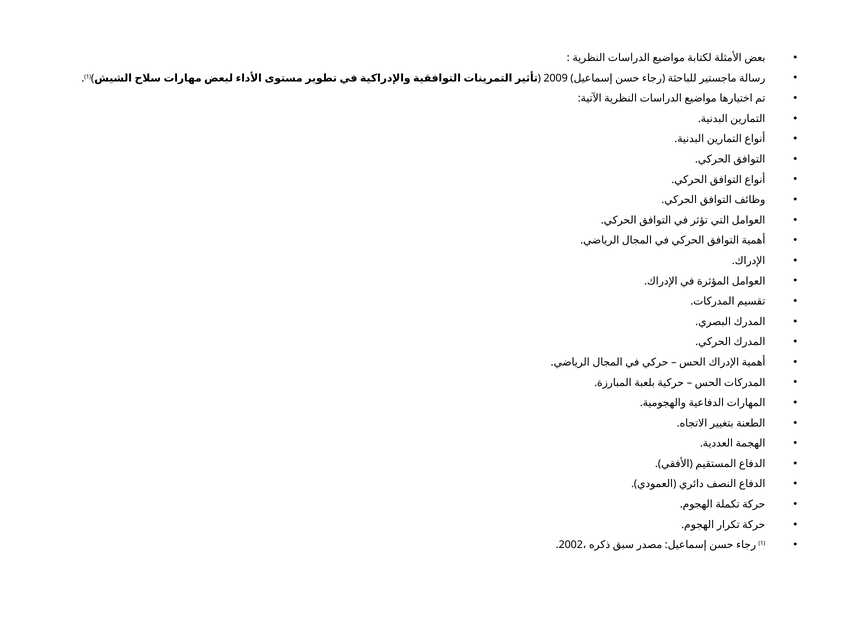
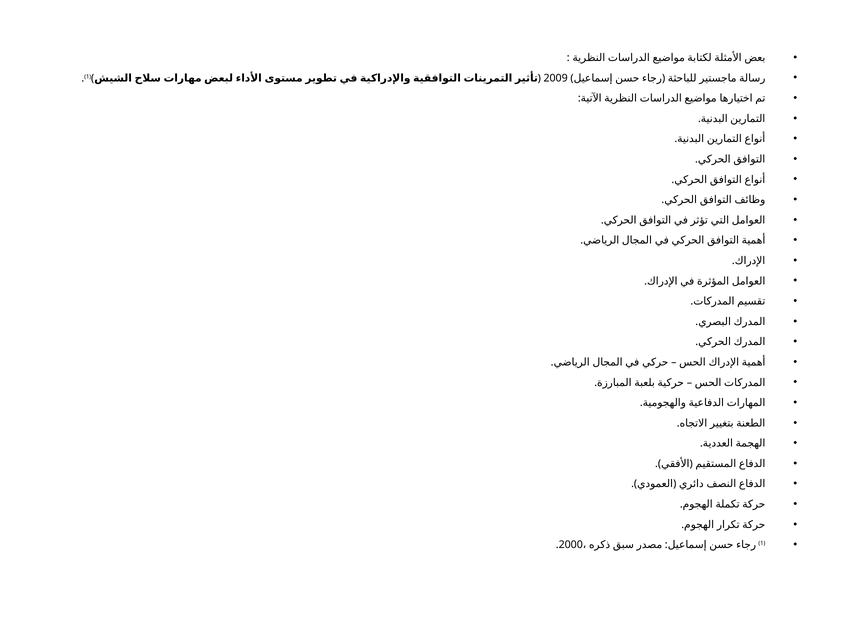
2002: 2002 -> 2000
